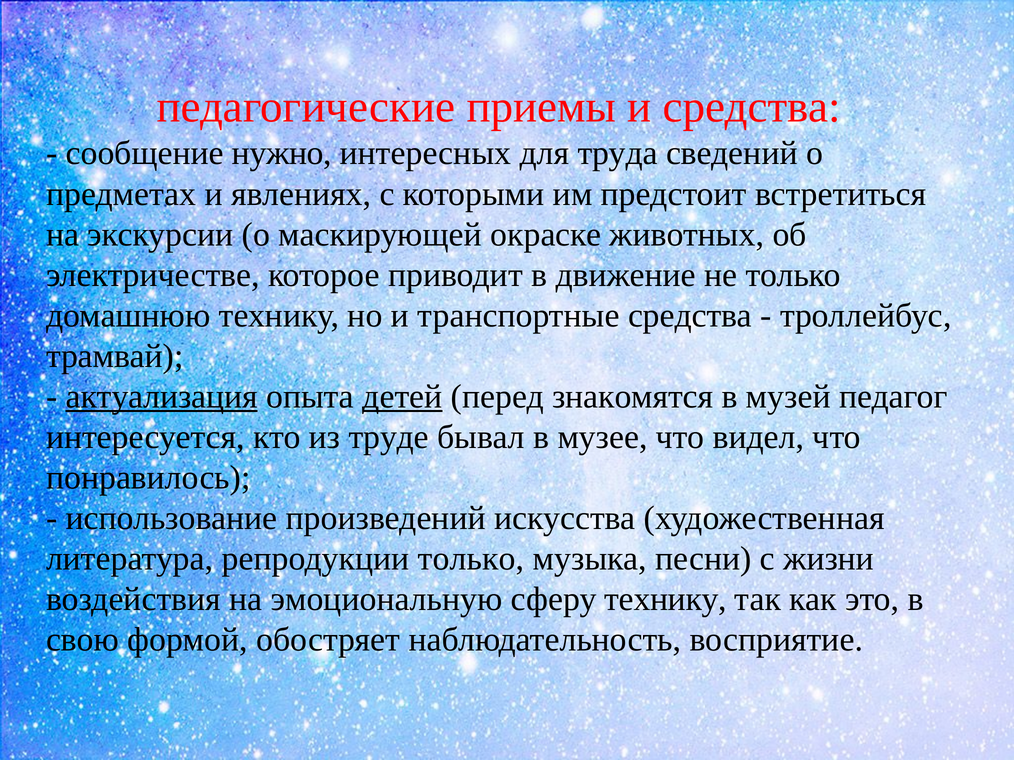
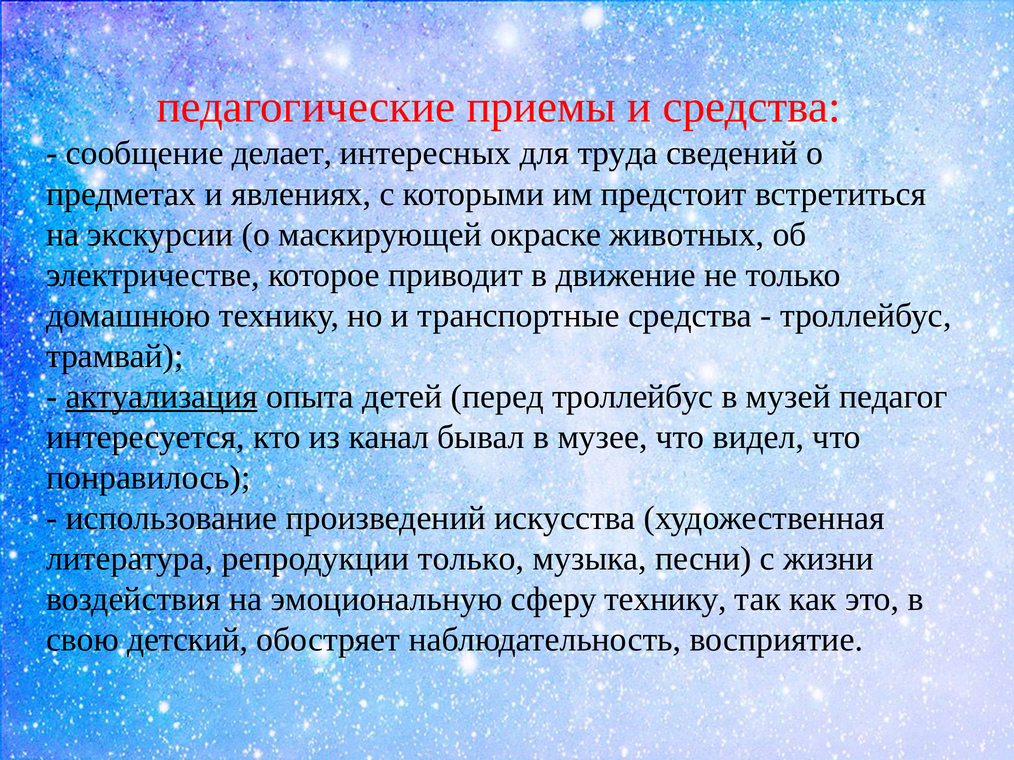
нужно: нужно -> делает
детей underline: present -> none
перед знакомятся: знакомятся -> троллейбус
труде: труде -> канал
формой: формой -> детский
